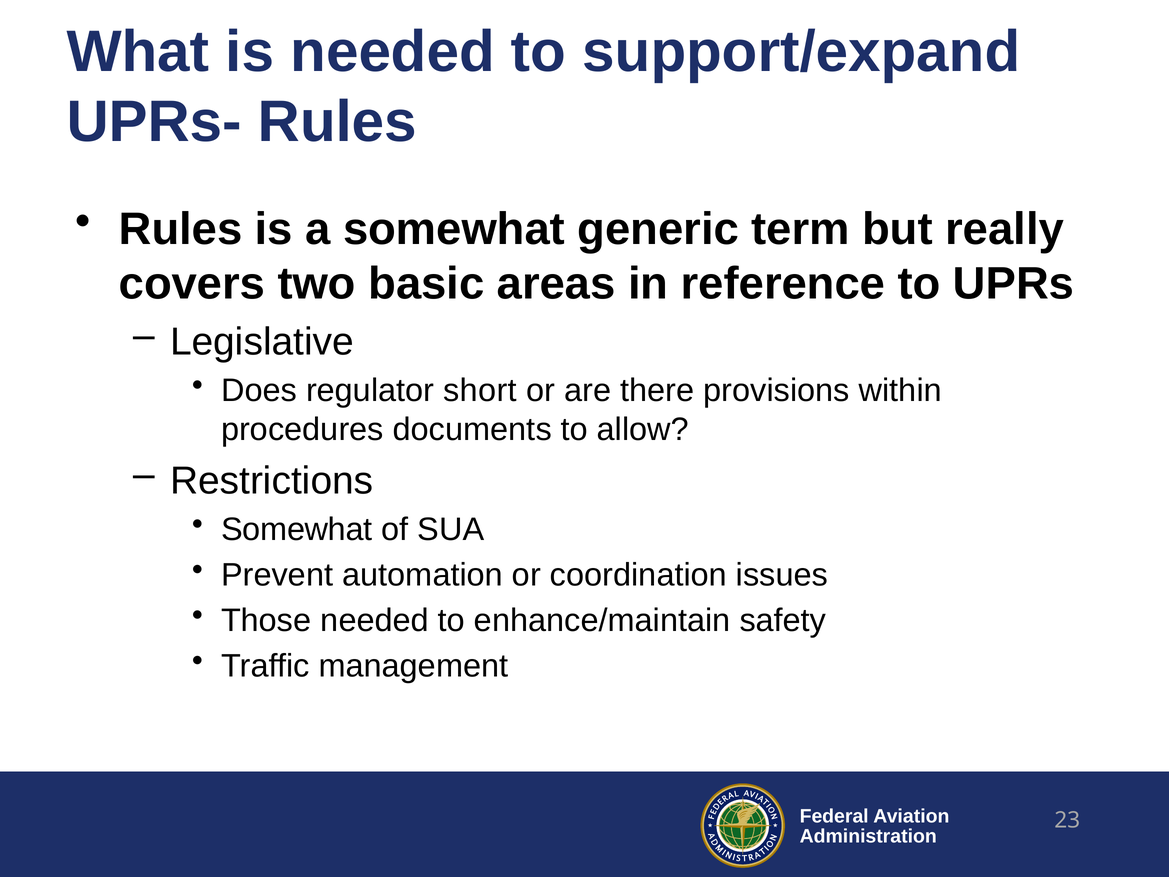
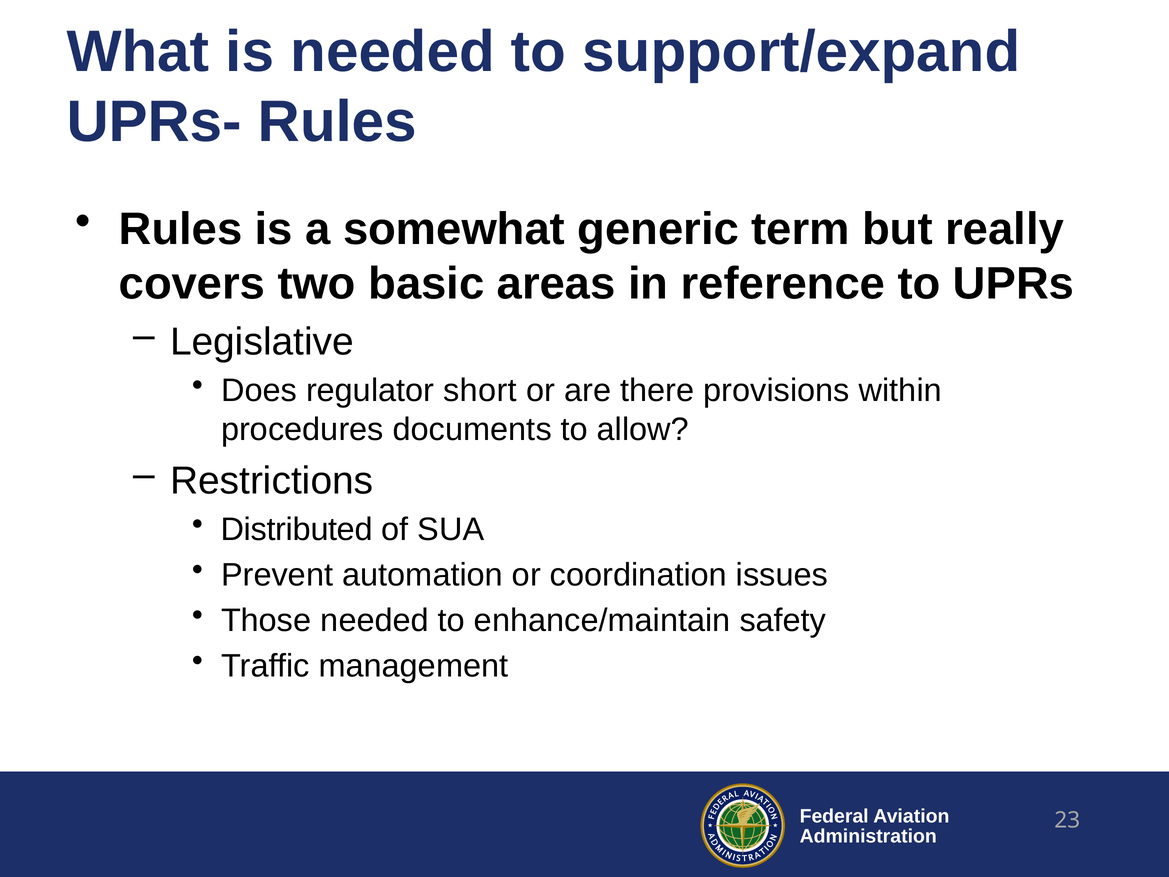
Somewhat at (297, 530): Somewhat -> Distributed
